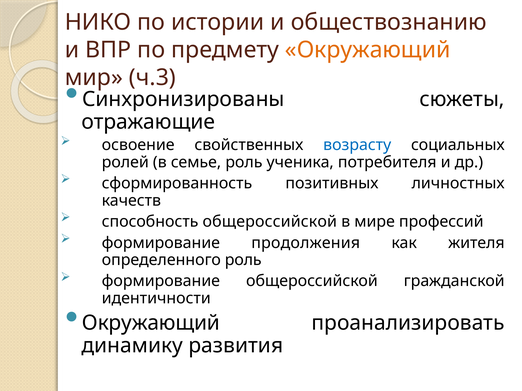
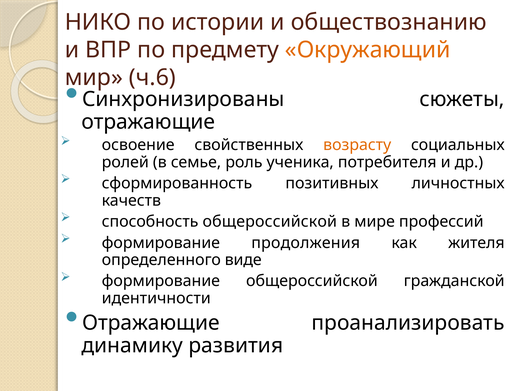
ч.3: ч.3 -> ч.6
возрасту colour: blue -> orange
определенного роль: роль -> виде
Окружающий at (151, 323): Окружающий -> Отражающие
